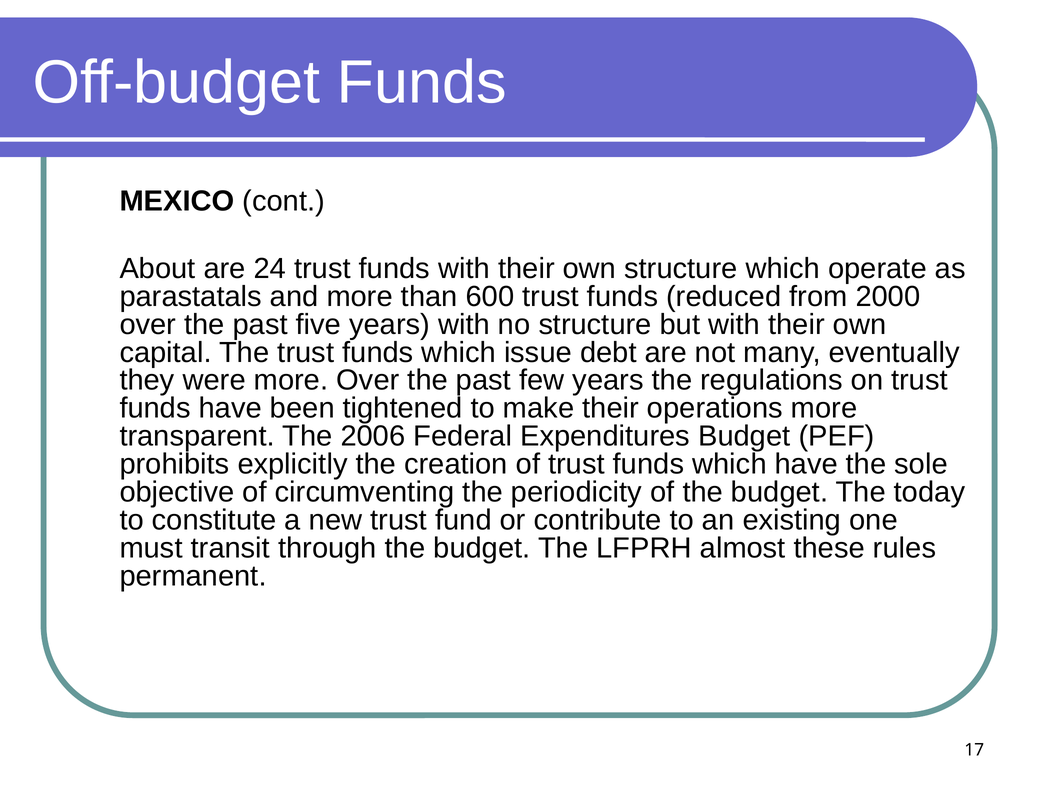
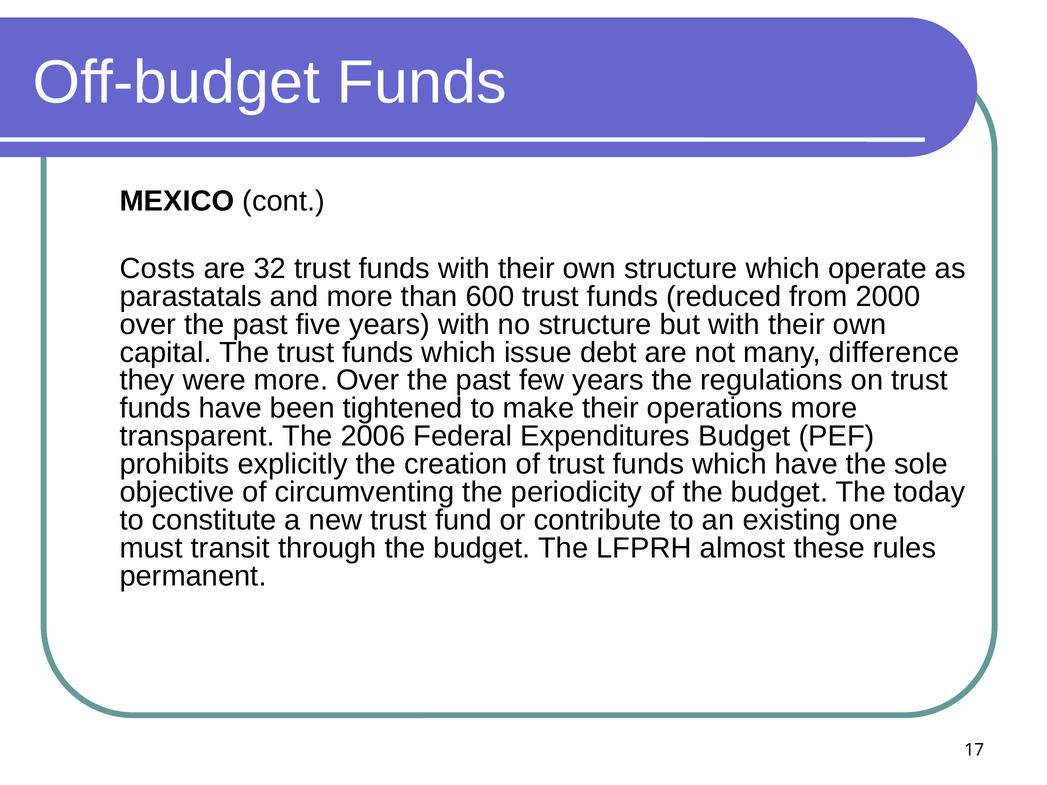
About: About -> Costs
24: 24 -> 32
eventually: eventually -> difference
